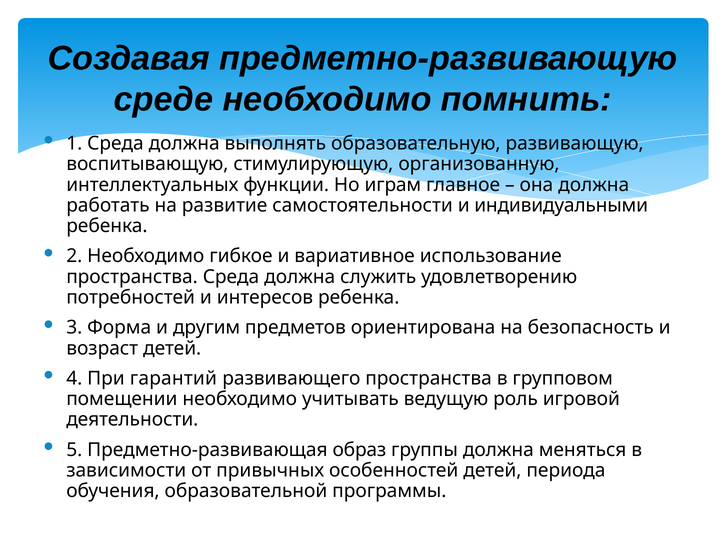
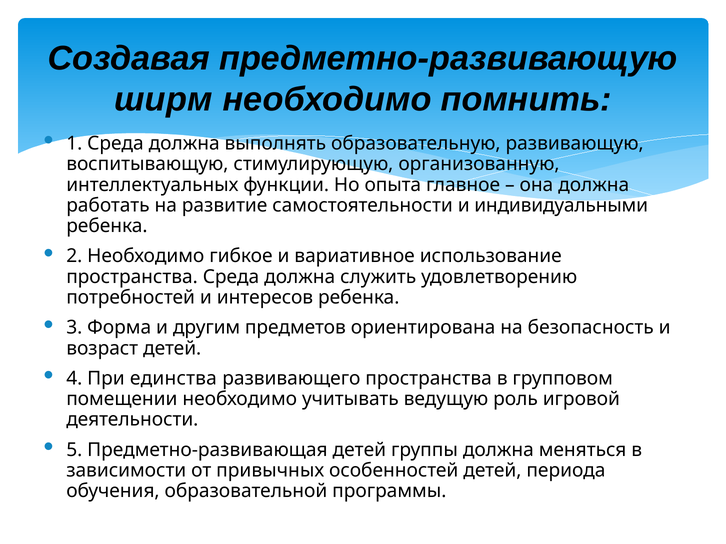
среде: среде -> ширм
играм: играм -> опыта
гарантий: гарантий -> единства
Предметно-развивающая образ: образ -> детей
